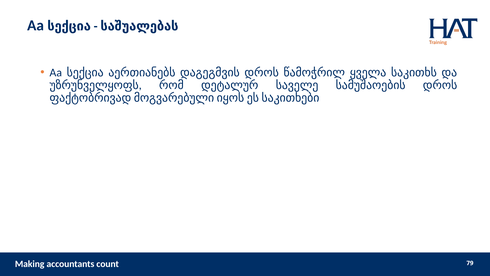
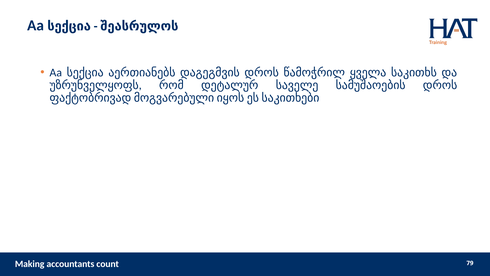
საშუალებას: საშუალებას -> შეასრულოს
